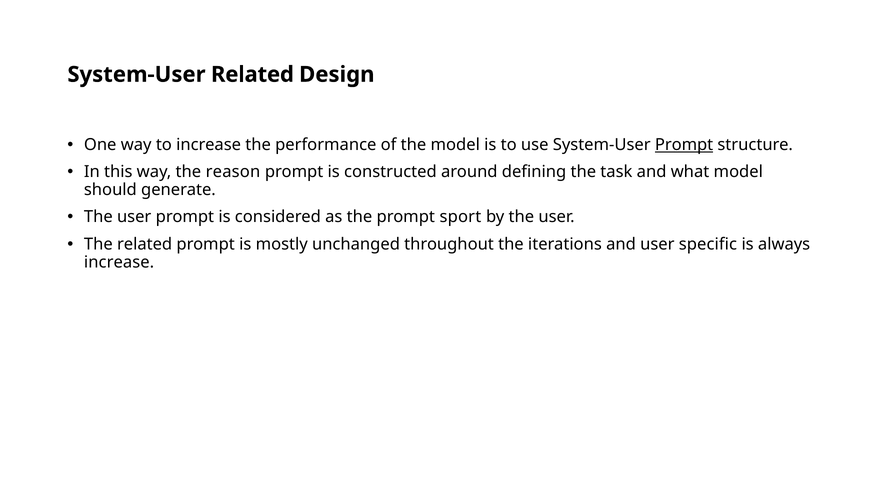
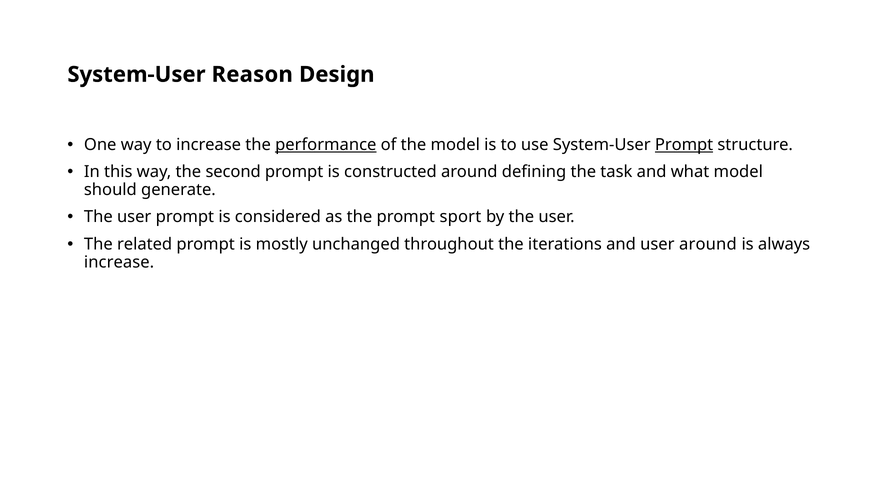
System-User Related: Related -> Reason
performance underline: none -> present
reason: reason -> second
user specific: specific -> around
